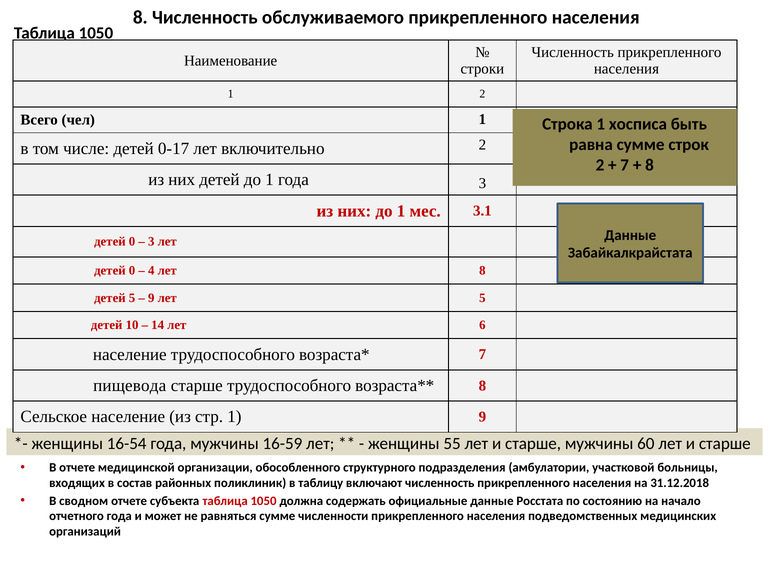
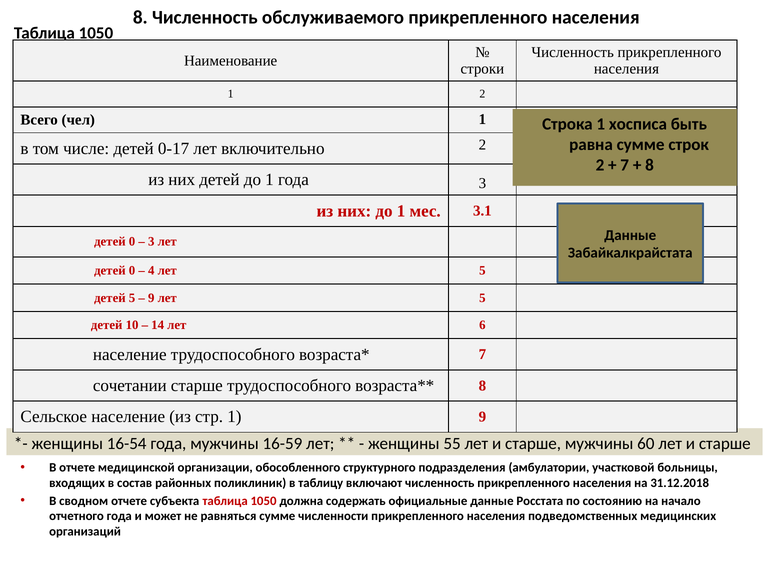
4 лет 8: 8 -> 5
пищевода: пищевода -> сочетании
